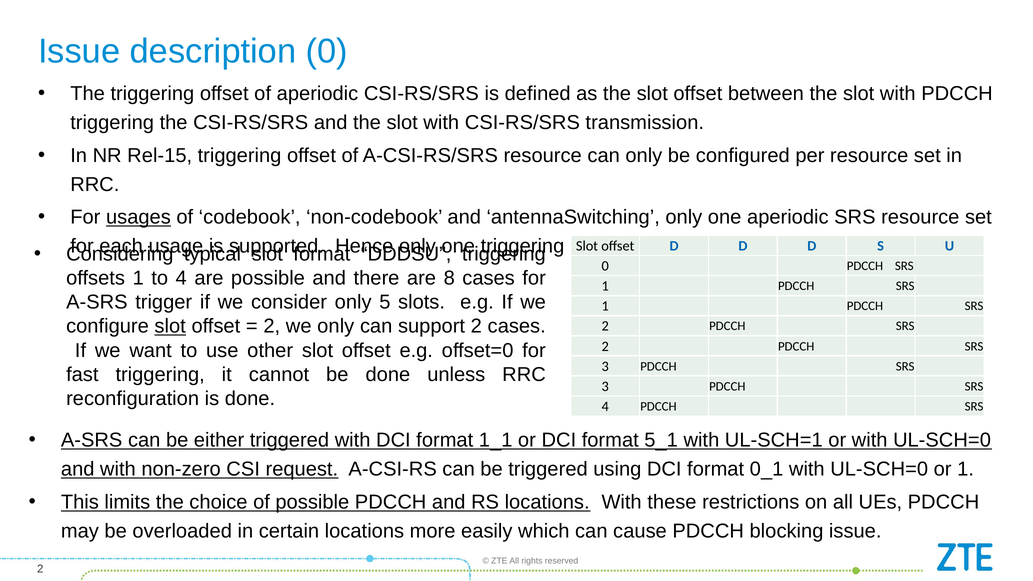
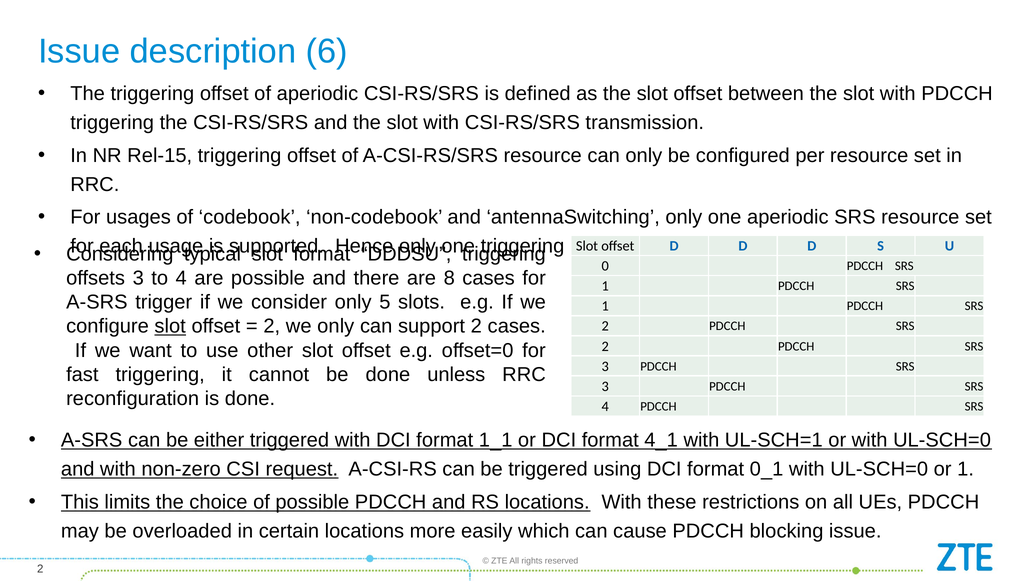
description 0: 0 -> 6
usages underline: present -> none
offsets 1: 1 -> 3
5_1: 5_1 -> 4_1
